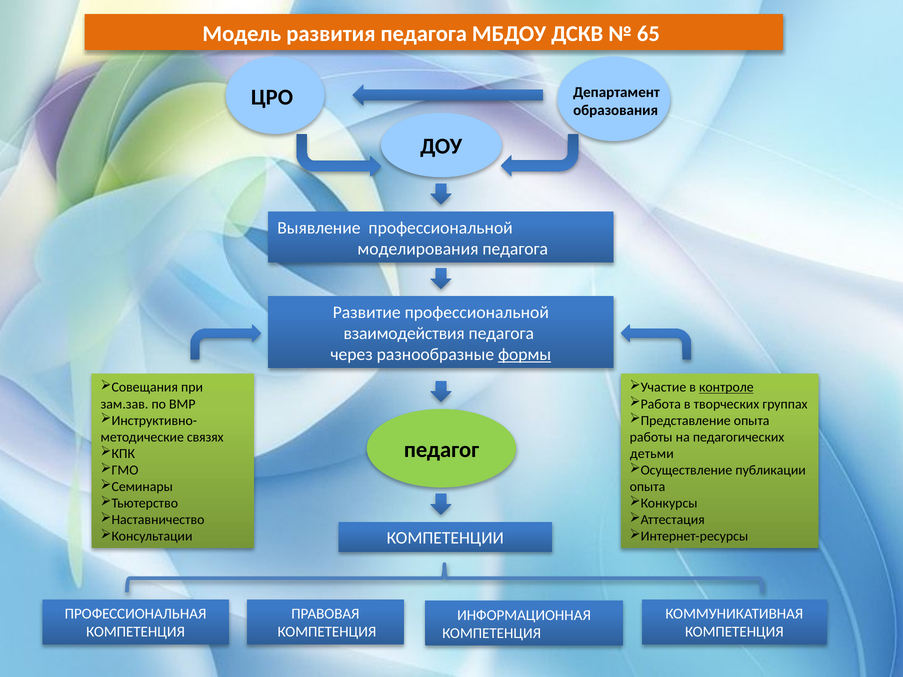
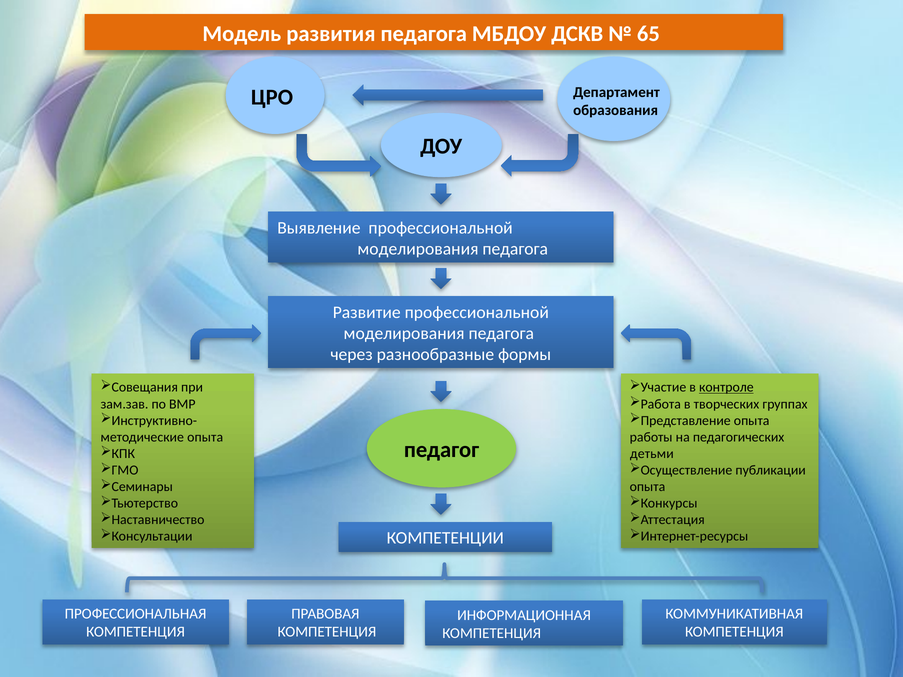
взаимодействия at (404, 334): взаимодействия -> моделирования
формы underline: present -> none
связях at (205, 437): связях -> опыта
